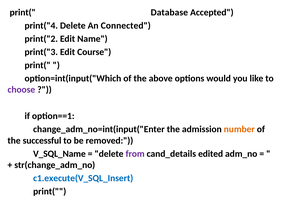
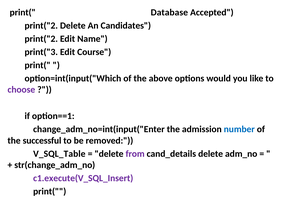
print("4 at (41, 26): print("4 -> print("2
Connected: Connected -> Candidates
number colour: orange -> blue
V_SQL_Name: V_SQL_Name -> V_SQL_Table
cand_details edited: edited -> delete
c1.execute(V_SQL_Insert colour: blue -> purple
